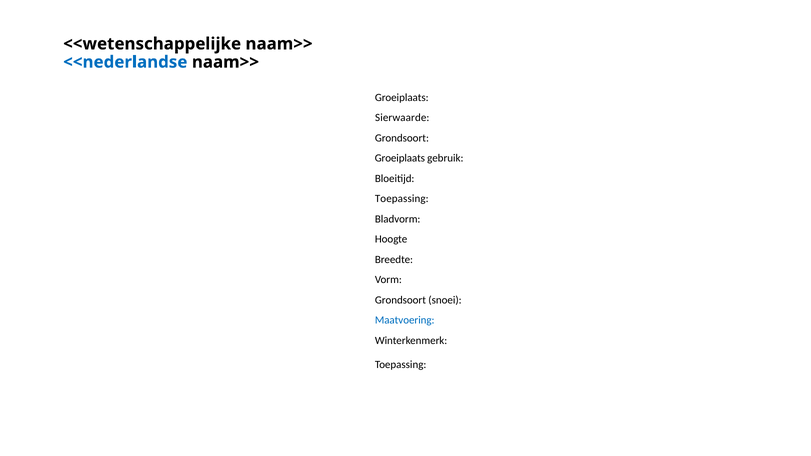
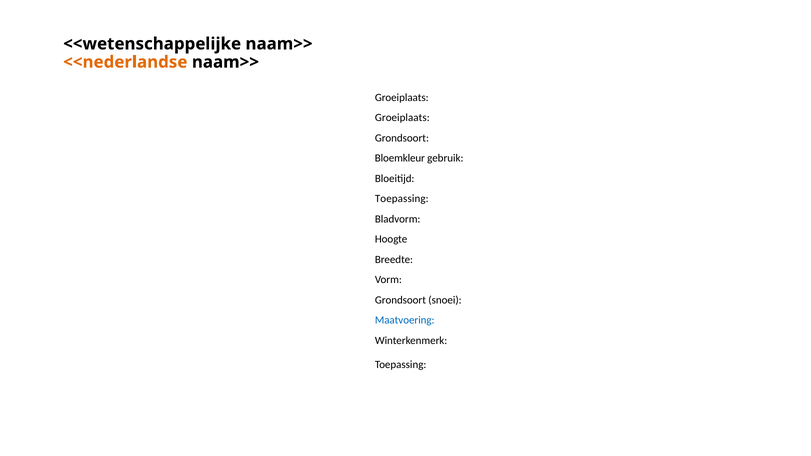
<<nederlandse colour: blue -> orange
Sierwaarde at (402, 118): Sierwaarde -> Groeiplaats
Groeiplaats at (400, 158): Groeiplaats -> Bloemkleur
